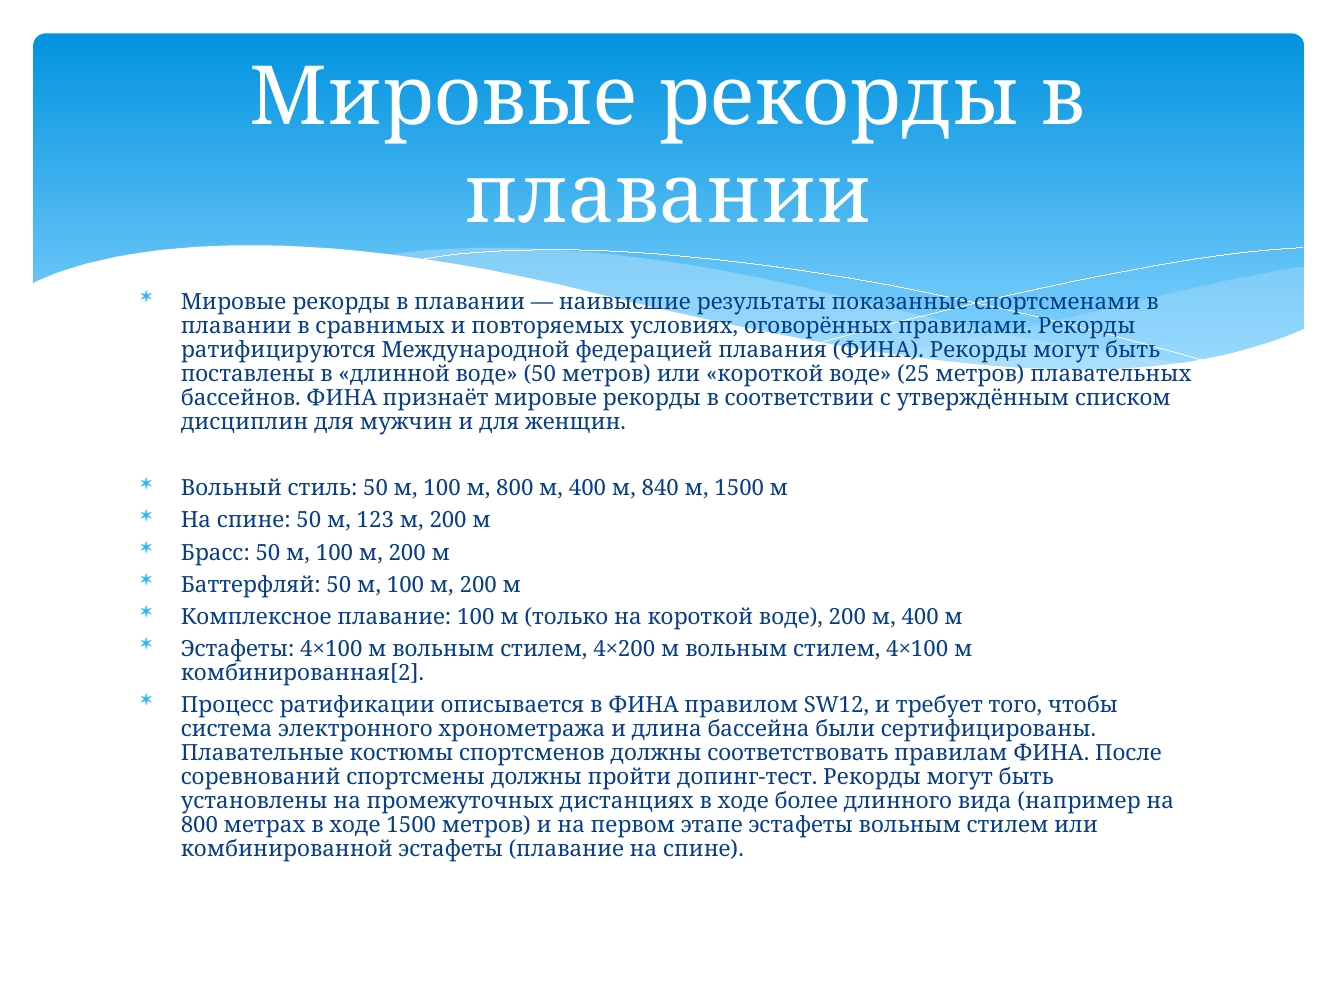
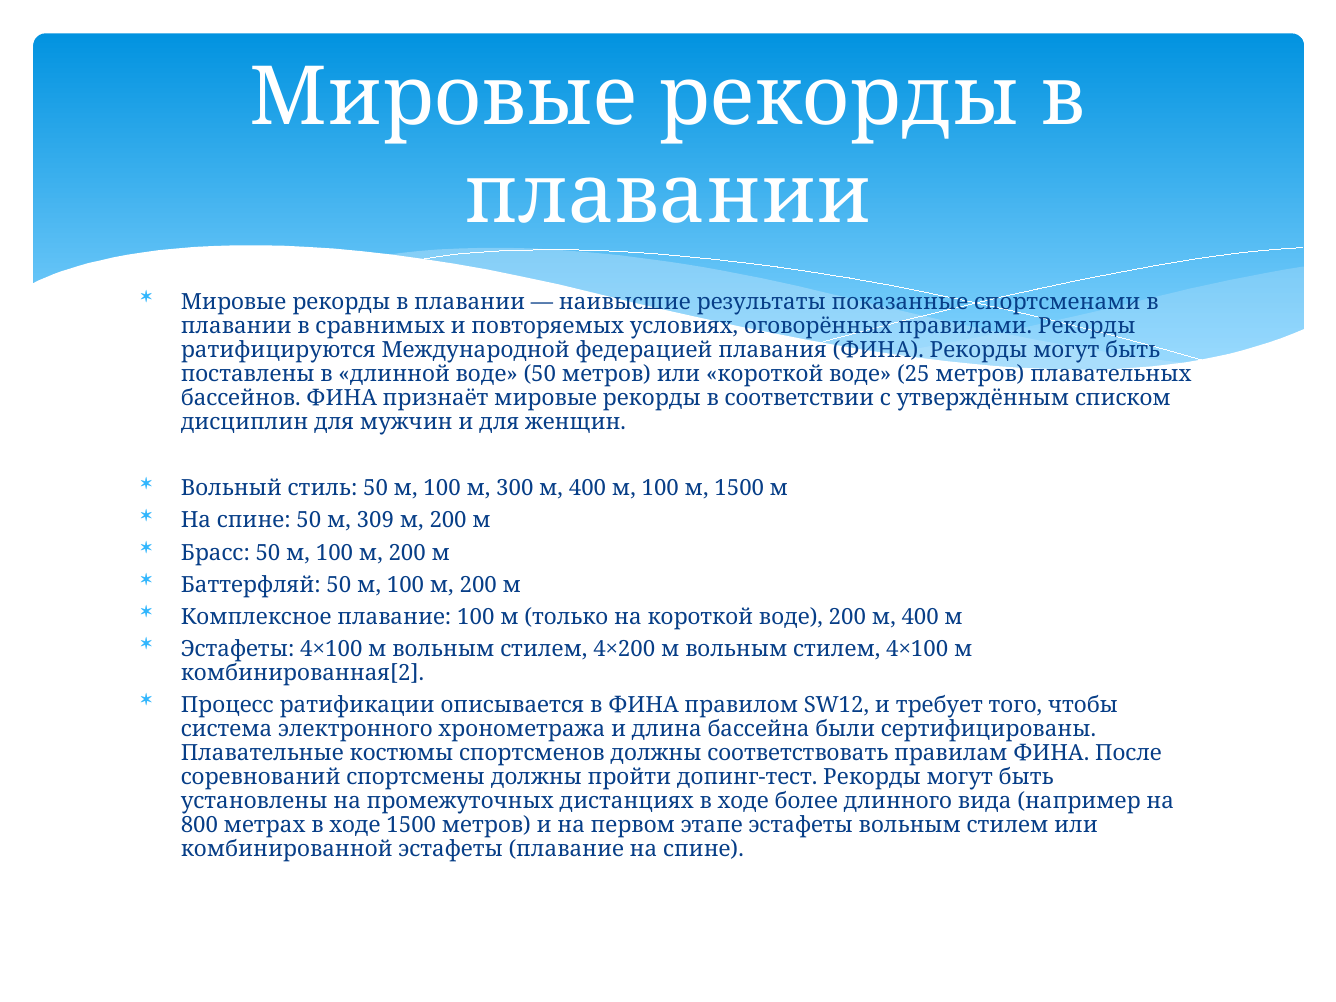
м 800: 800 -> 300
400 м 840: 840 -> 100
123: 123 -> 309
